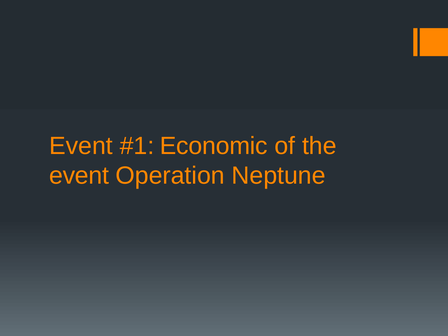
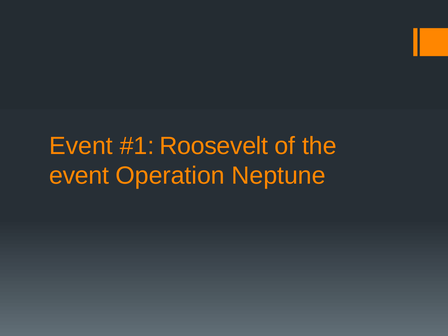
Economic: Economic -> Roosevelt
